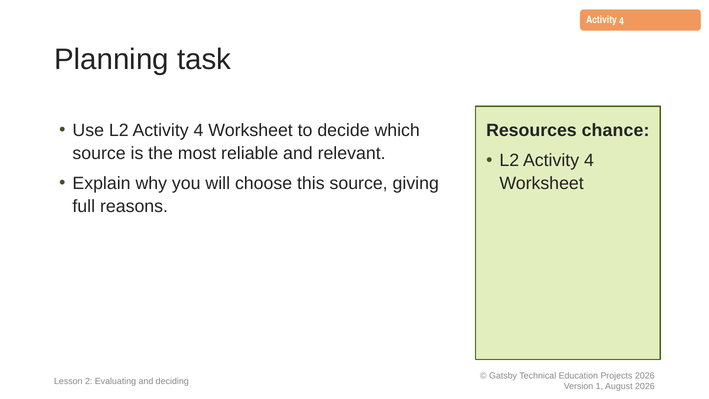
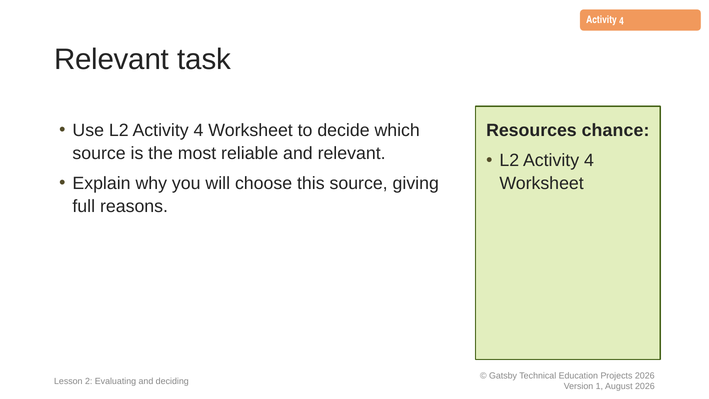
Planning at (111, 60): Planning -> Relevant
